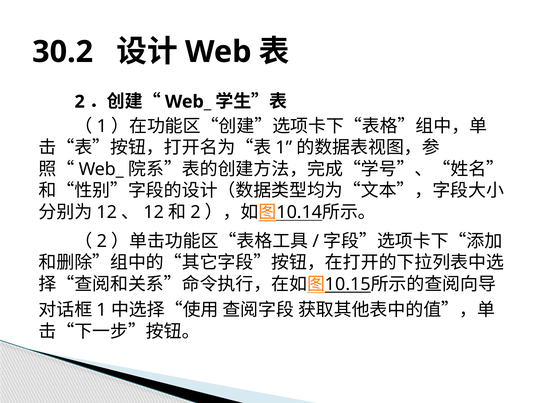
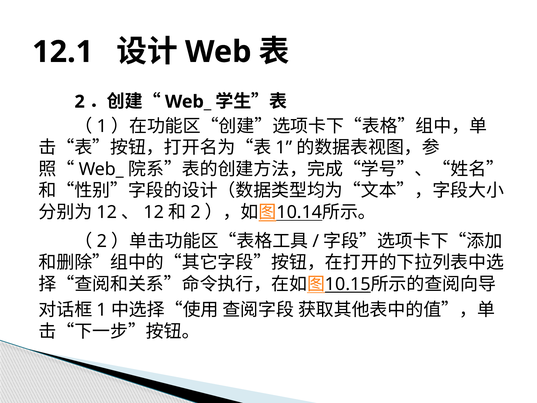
30.2: 30.2 -> 12.1
